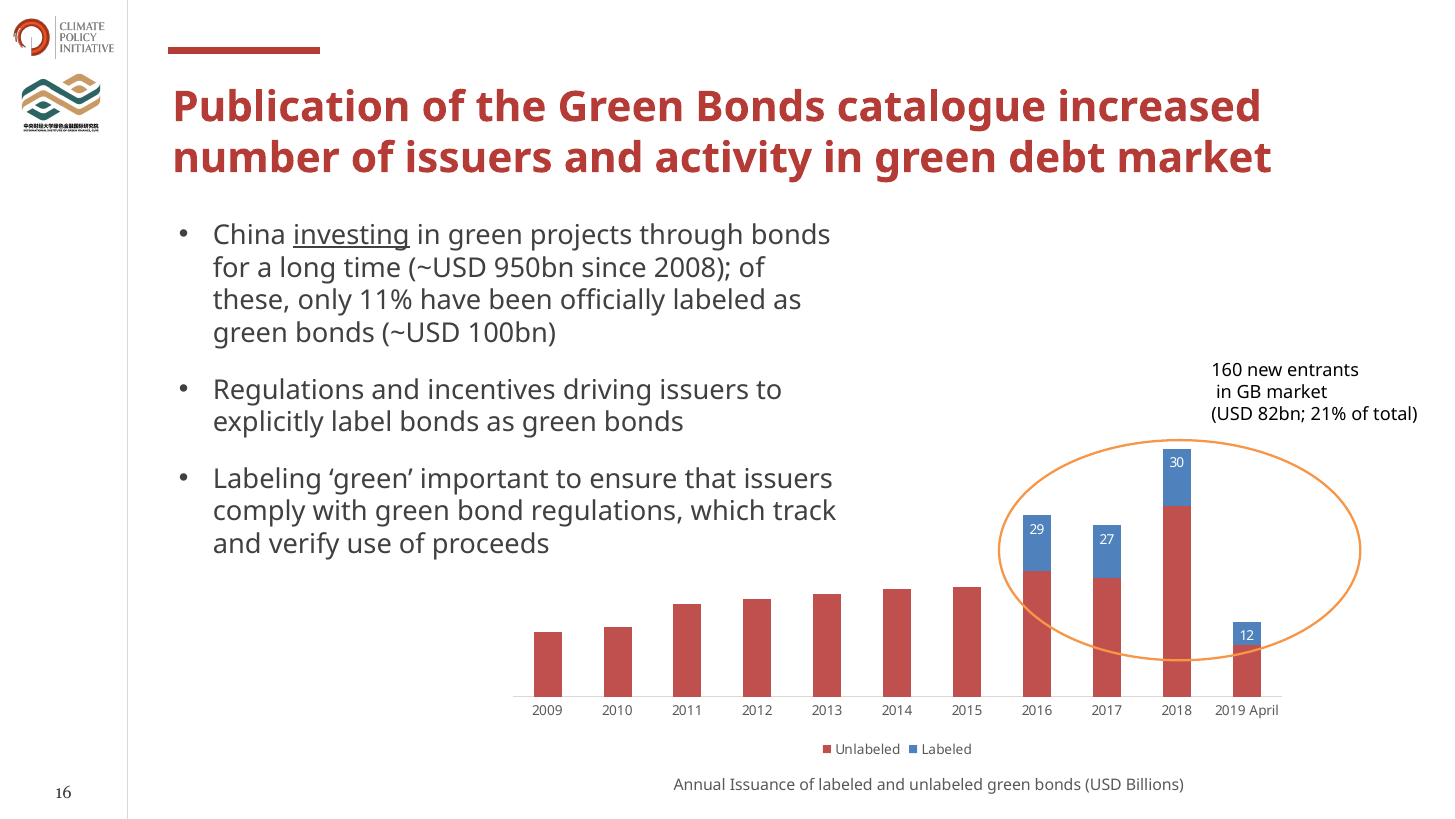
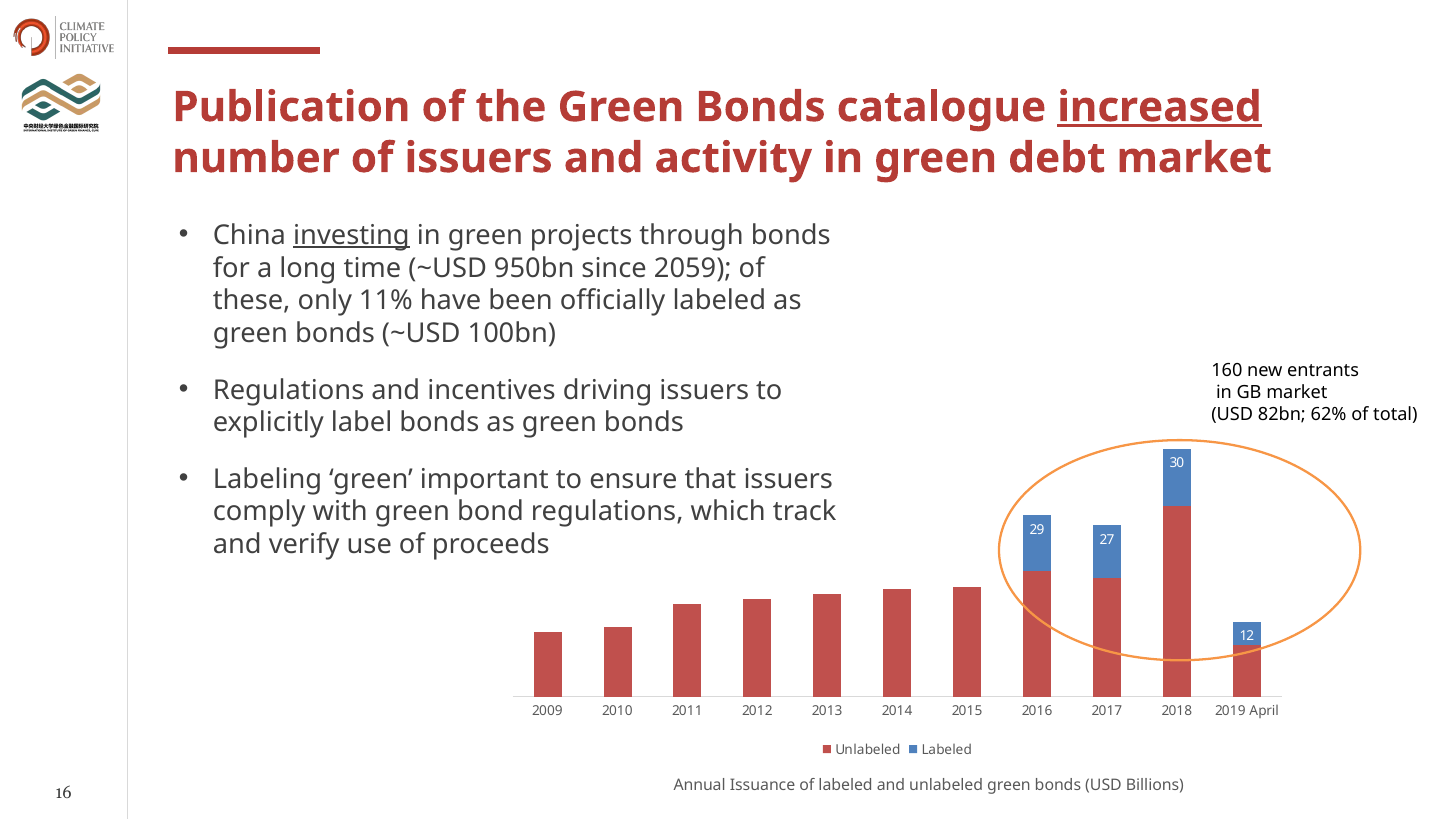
increased underline: none -> present
2008: 2008 -> 2059
21%: 21% -> 62%
